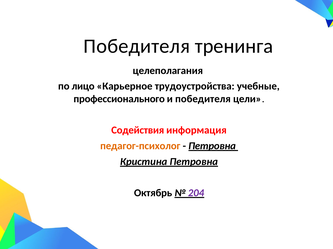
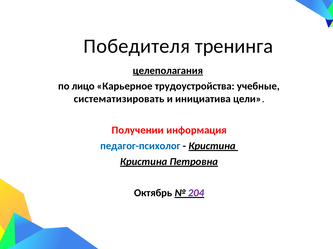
целеполагания underline: none -> present
профессионального: профессионального -> систематизировать
и победителя: победителя -> инициатива
Содействия: Содействия -> Получении
педагог-психолог colour: orange -> blue
Петровна at (212, 146): Петровна -> Кристина
